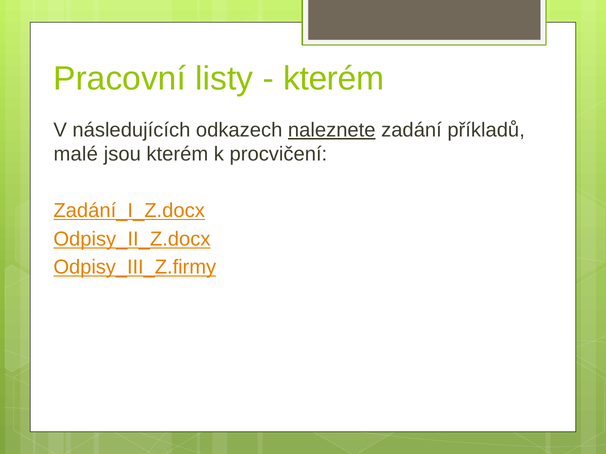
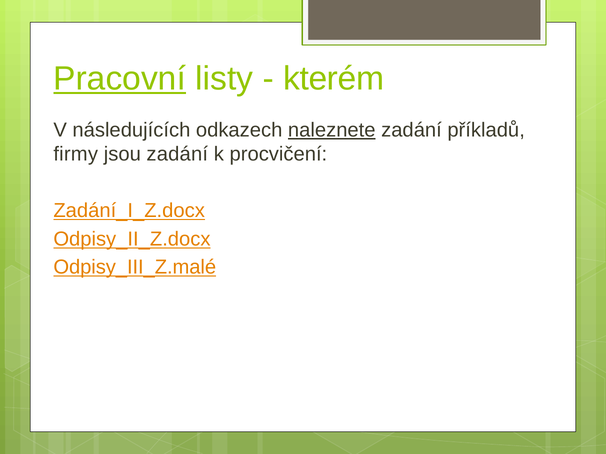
Pracovní underline: none -> present
malé: malé -> firmy
jsou kterém: kterém -> zadání
Odpisy_III_Z.firmy: Odpisy_III_Z.firmy -> Odpisy_III_Z.malé
